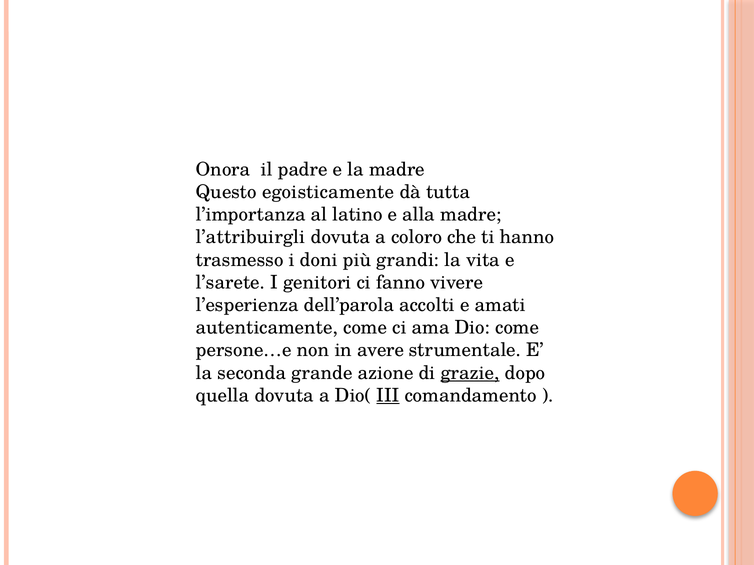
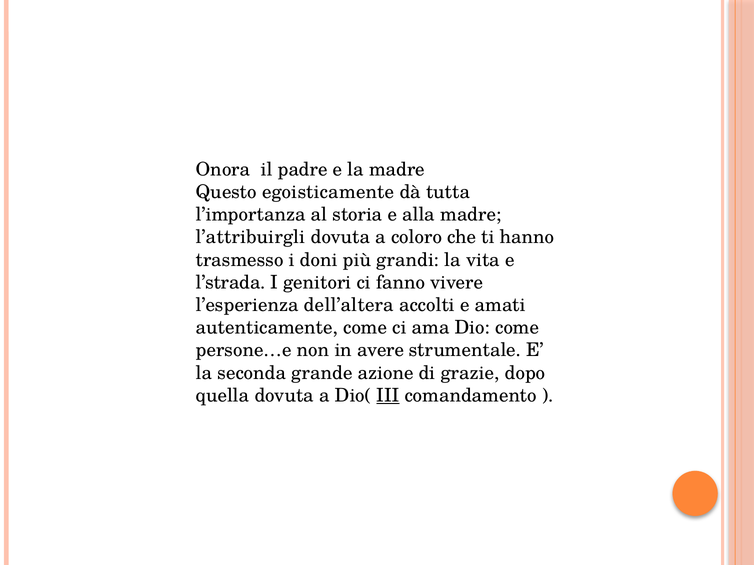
latino: latino -> storia
l’sarete: l’sarete -> l’strada
dell’parola: dell’parola -> dell’altera
grazie underline: present -> none
